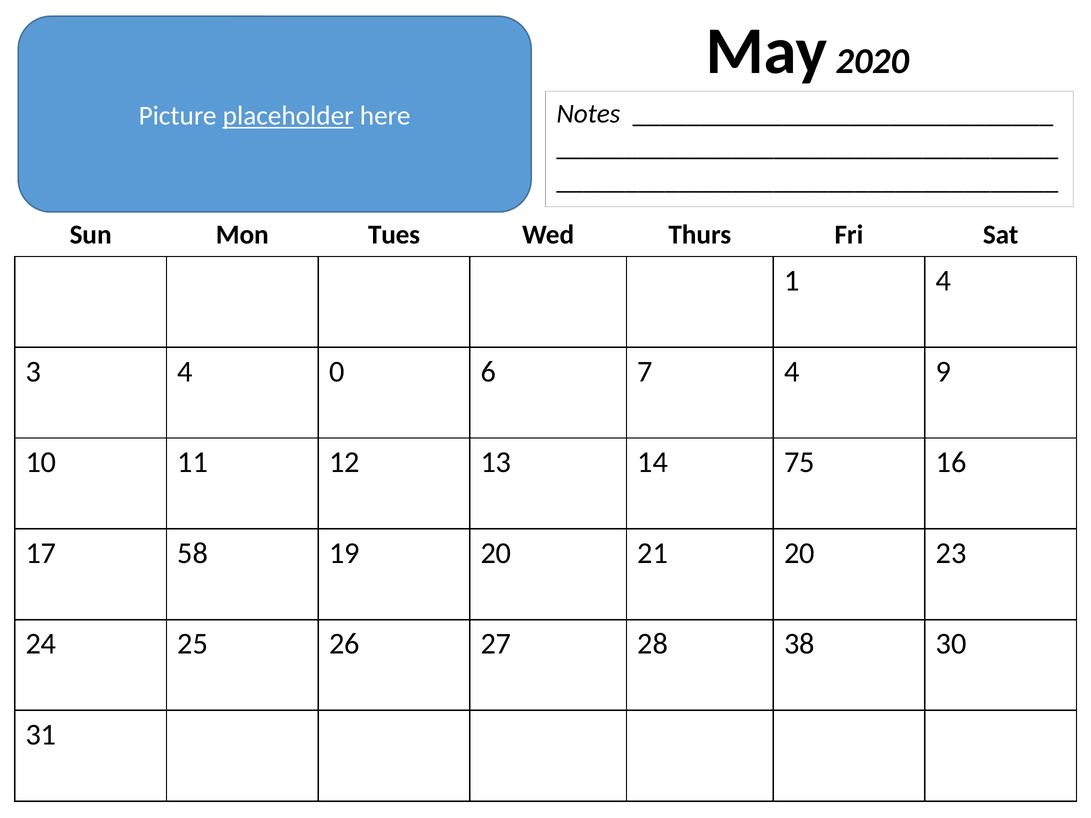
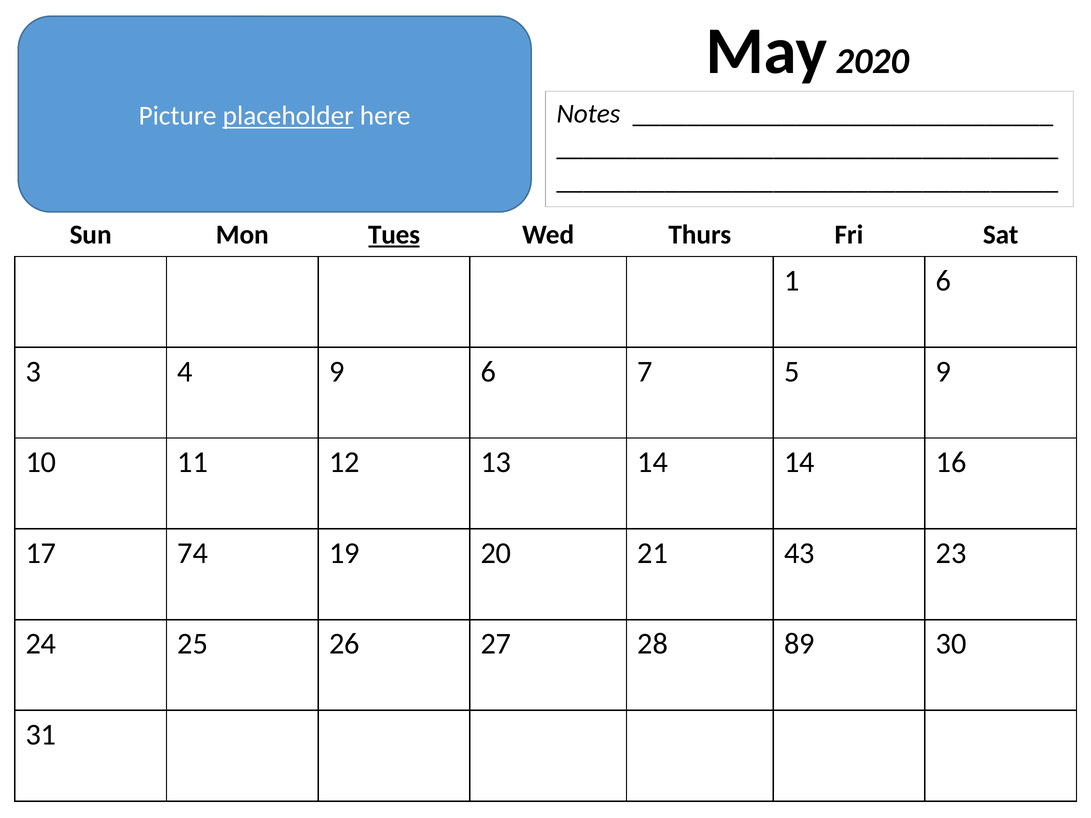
Tues underline: none -> present
1 4: 4 -> 6
4 0: 0 -> 9
7 4: 4 -> 5
14 75: 75 -> 14
58: 58 -> 74
21 20: 20 -> 43
38: 38 -> 89
